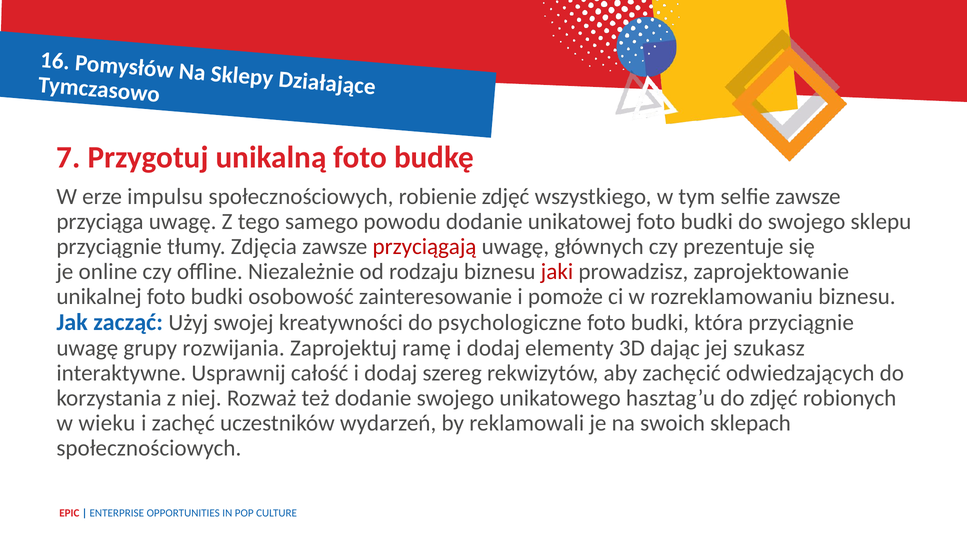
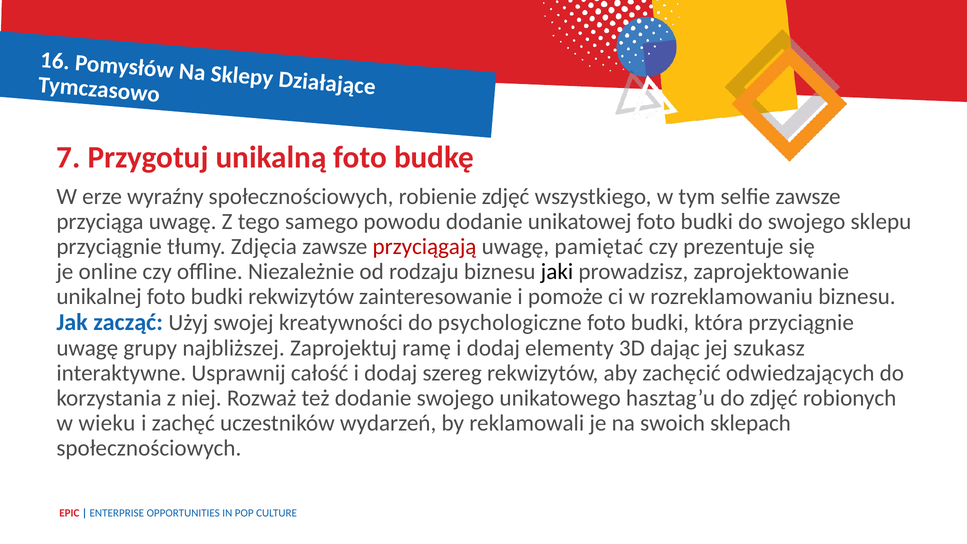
impulsu: impulsu -> wyraźny
głównych: głównych -> pamiętać
jaki colour: red -> black
budki osobowość: osobowość -> rekwizytów
rozwijania: rozwijania -> najbliższej
